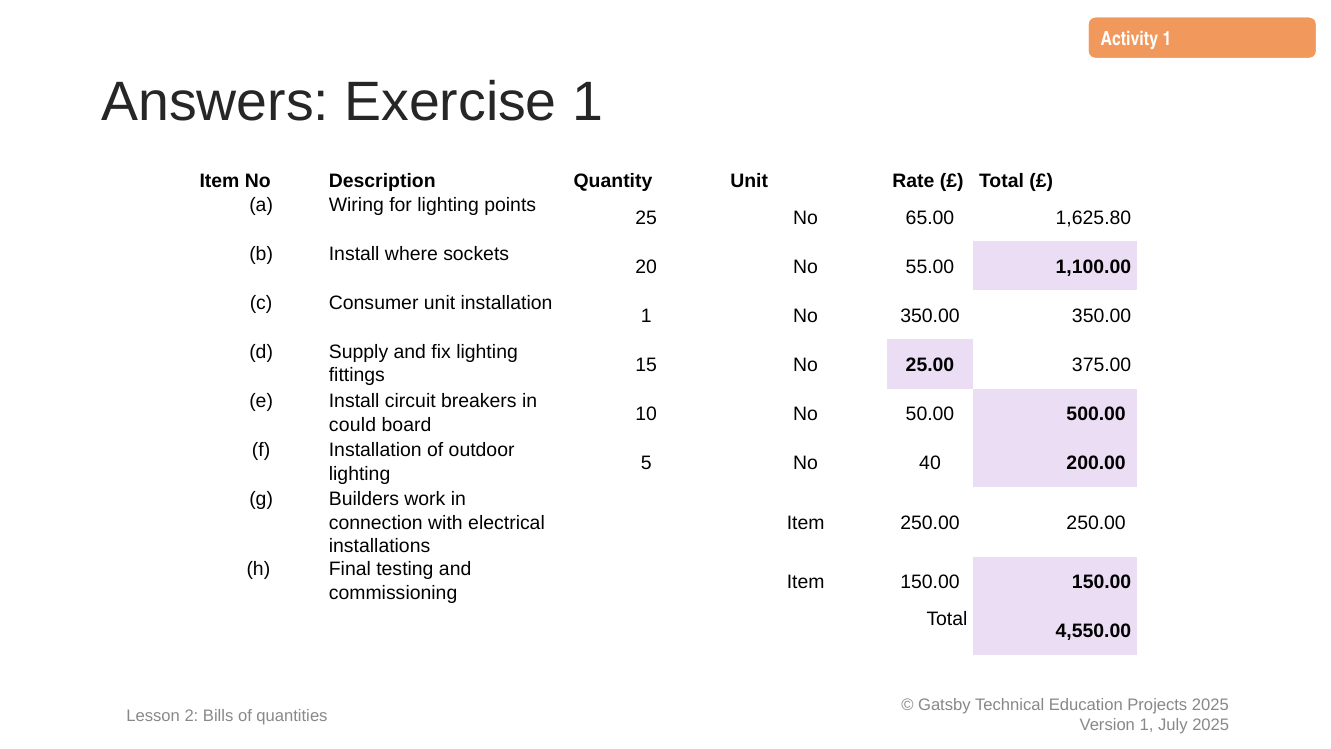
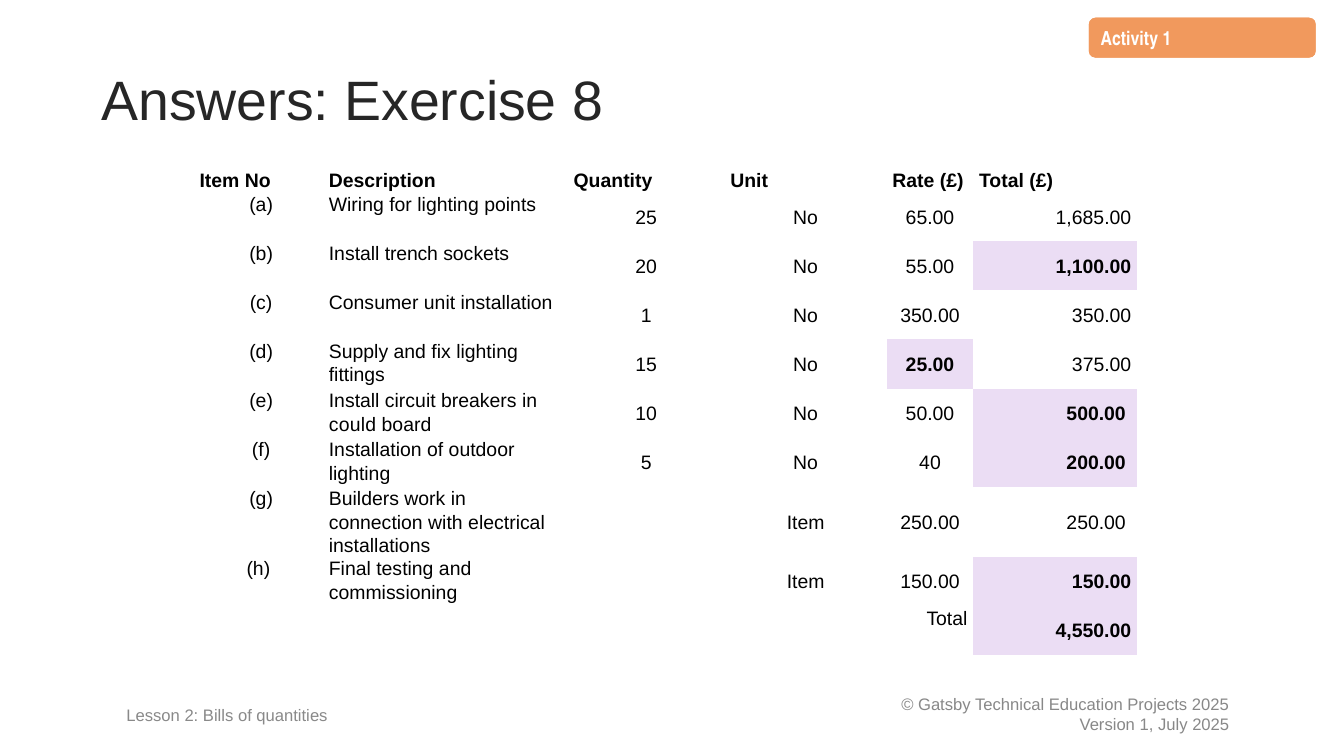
Exercise 1: 1 -> 8
1,625.80: 1,625.80 -> 1,685.00
where: where -> trench
